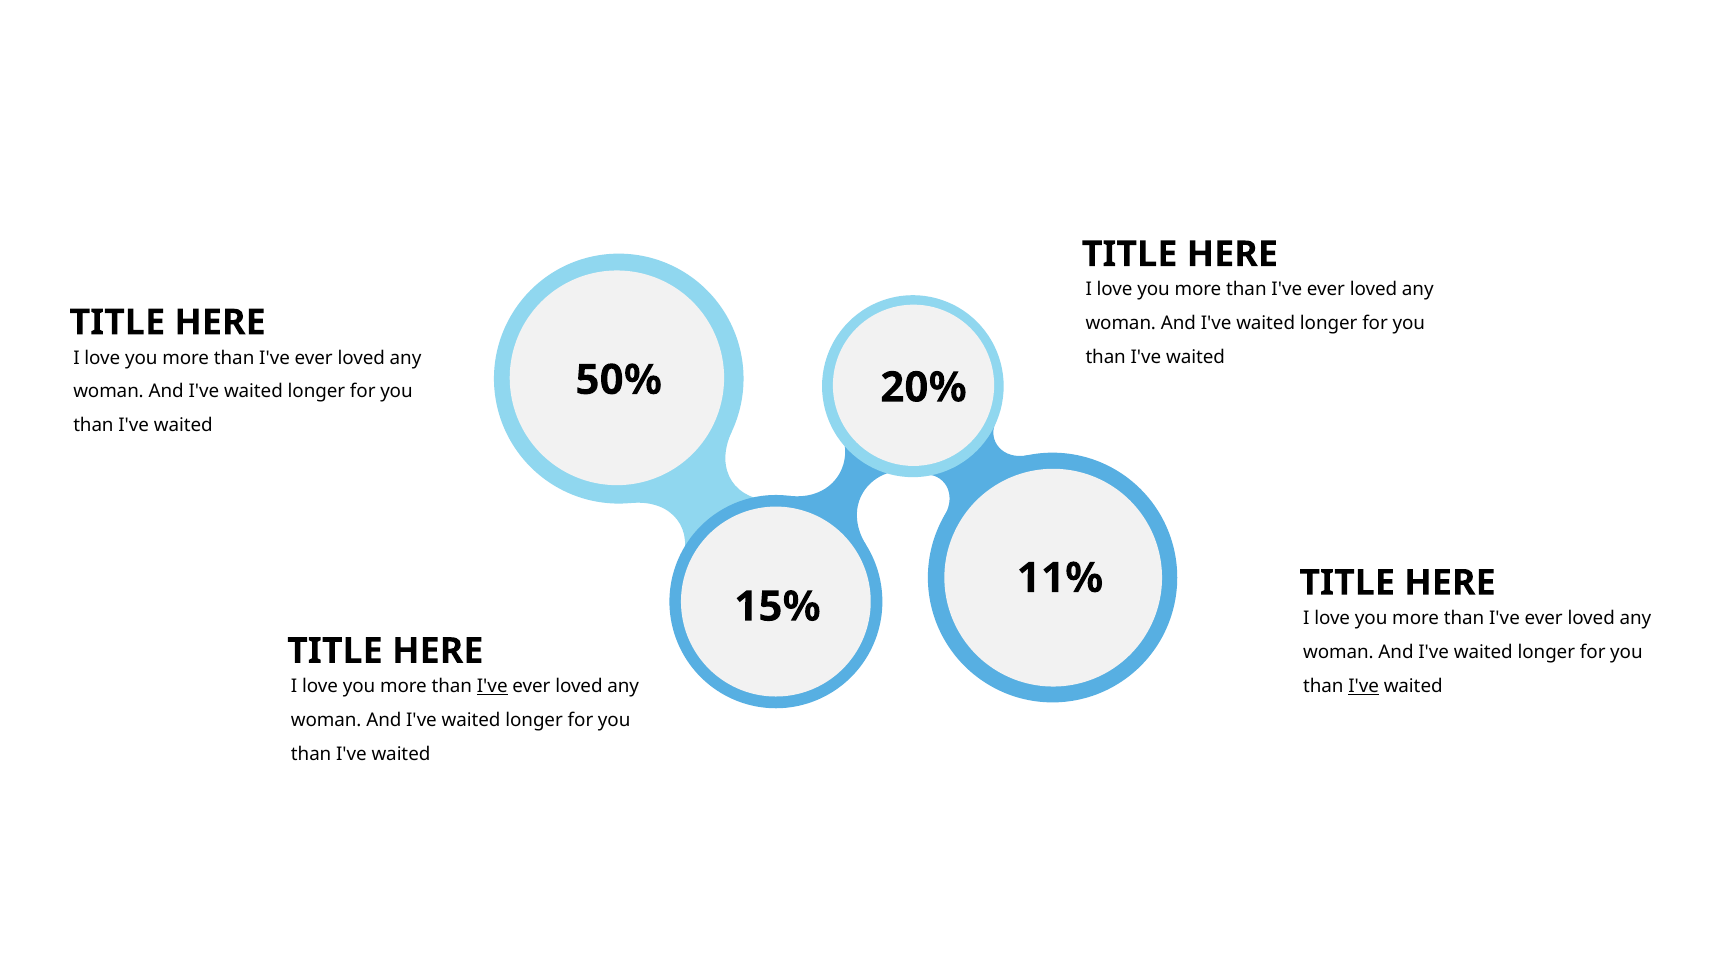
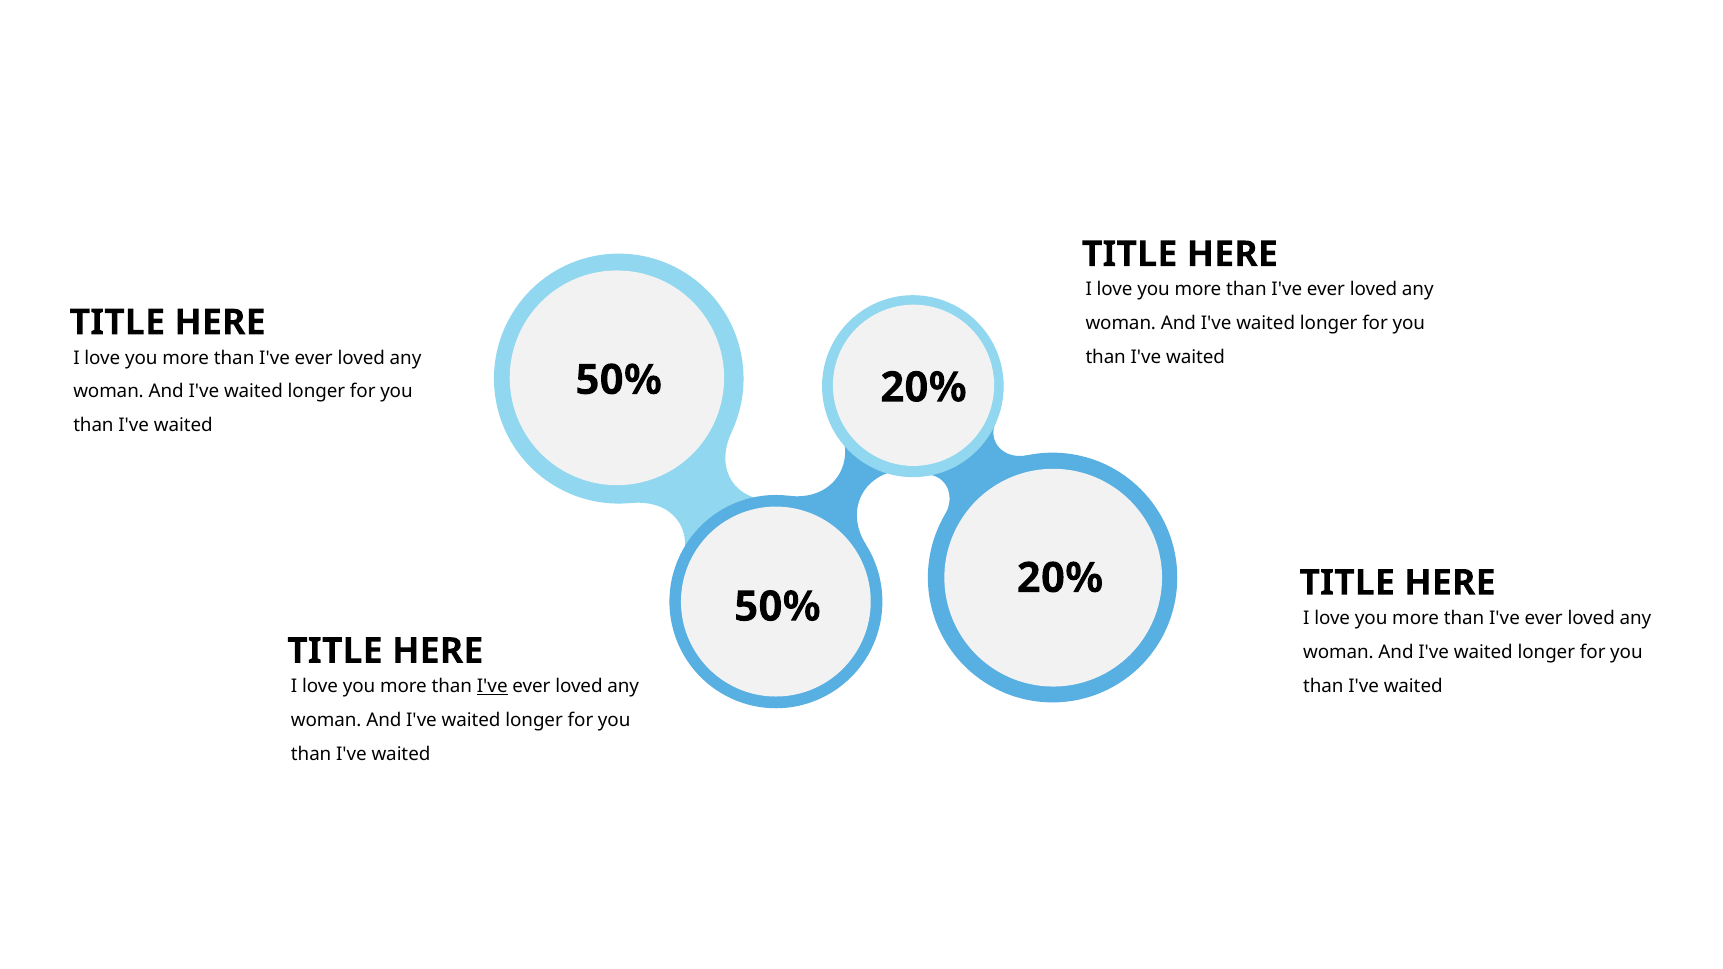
11% at (1060, 578): 11% -> 20%
15% at (777, 607): 15% -> 50%
I've at (1364, 686) underline: present -> none
